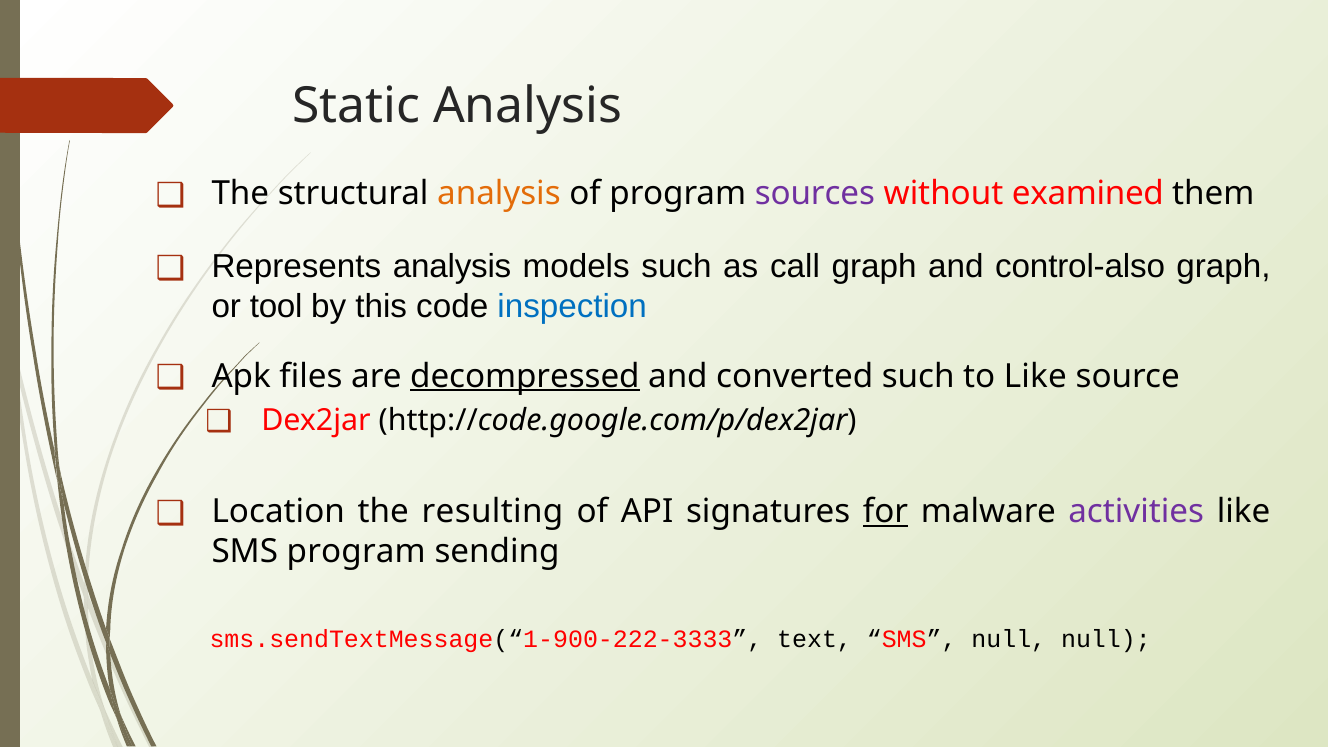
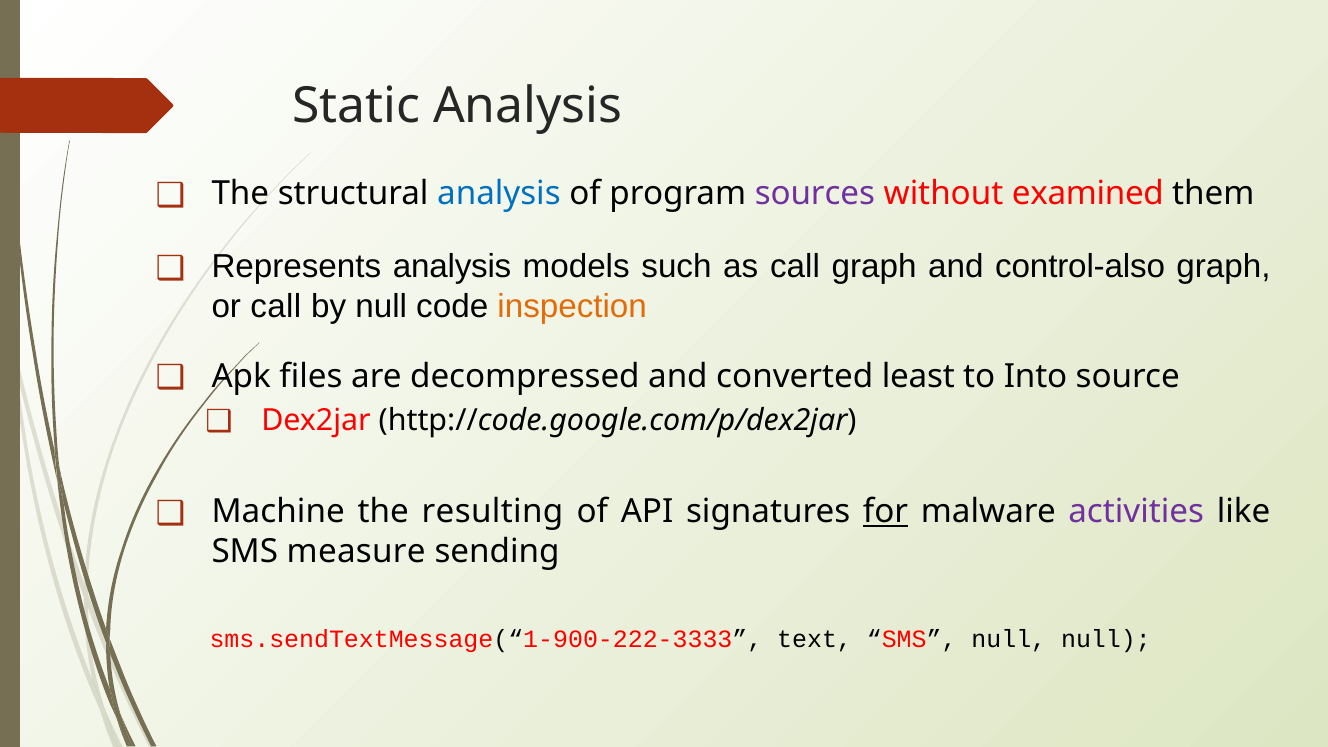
analysis at (499, 194) colour: orange -> blue
or tool: tool -> call
by this: this -> null
inspection colour: blue -> orange
decompressed underline: present -> none
converted such: such -> least
to Like: Like -> Into
Location: Location -> Machine
SMS program: program -> measure
